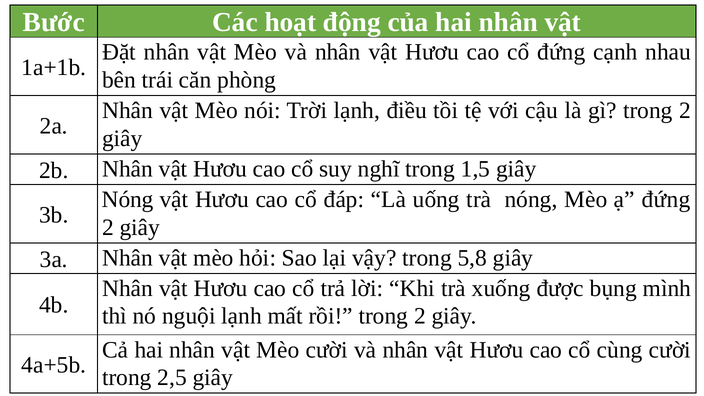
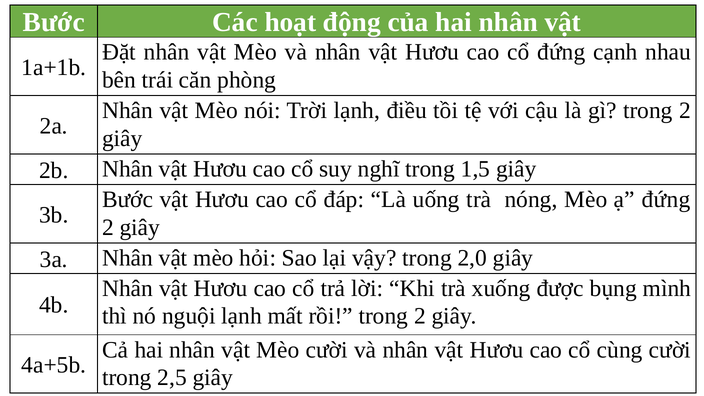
Nóng at (128, 200): Nóng -> Bước
5,8: 5,8 -> 2,0
